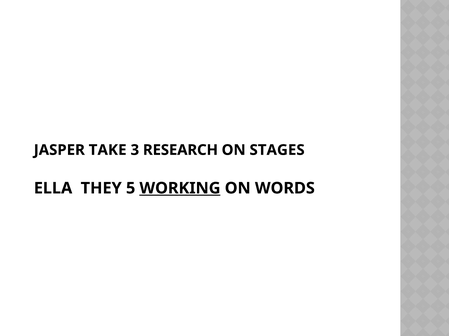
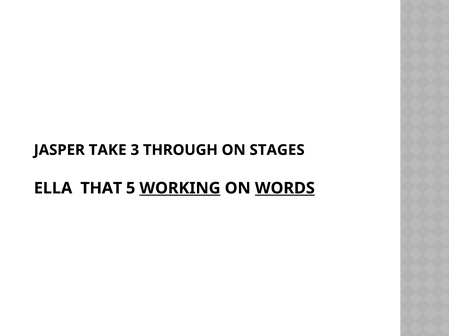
RESEARCH: RESEARCH -> THROUGH
THEY: THEY -> THAT
WORDS underline: none -> present
